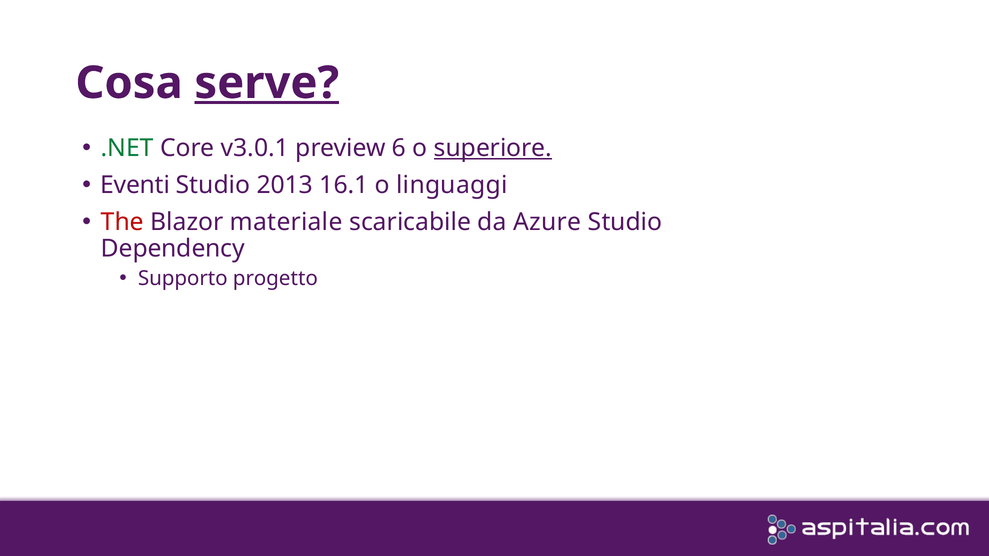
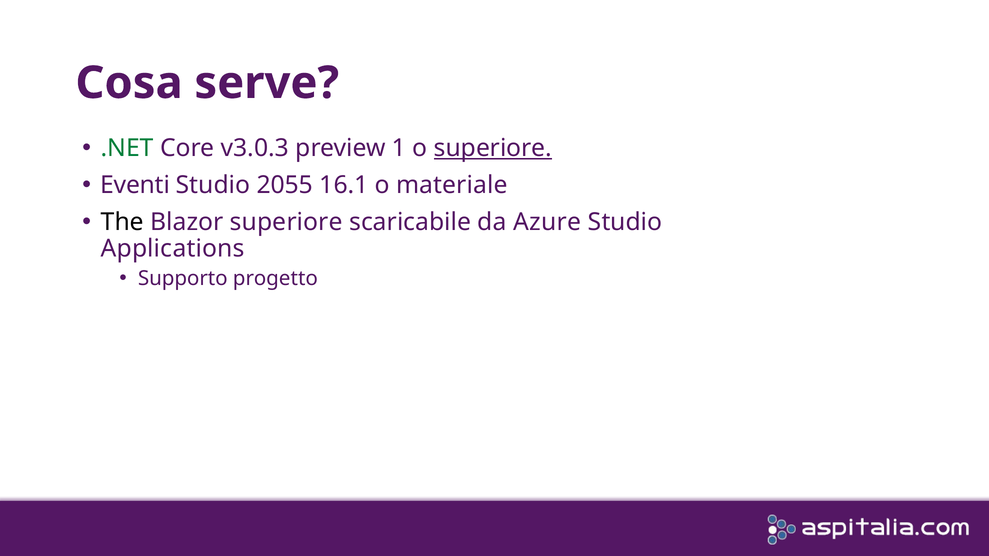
serve underline: present -> none
v3.0.1: v3.0.1 -> v3.0.3
6: 6 -> 1
2013: 2013 -> 2055
linguaggi: linguaggi -> materiale
The colour: red -> black
Blazor materiale: materiale -> superiore
Dependency: Dependency -> Applications
